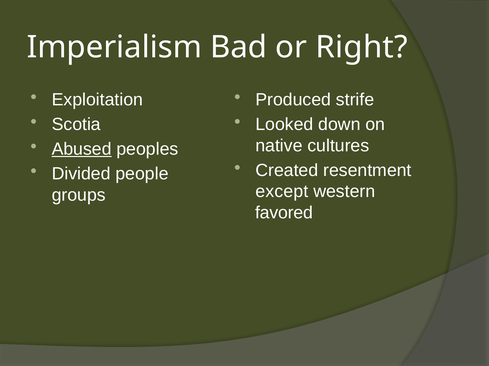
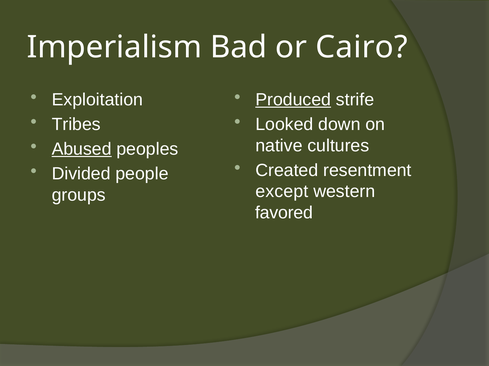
Right: Right -> Cairo
Produced underline: none -> present
Scotia: Scotia -> Tribes
